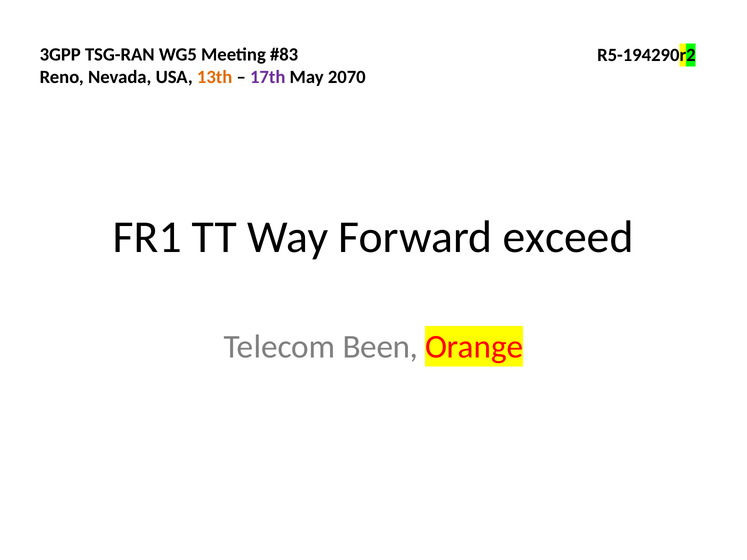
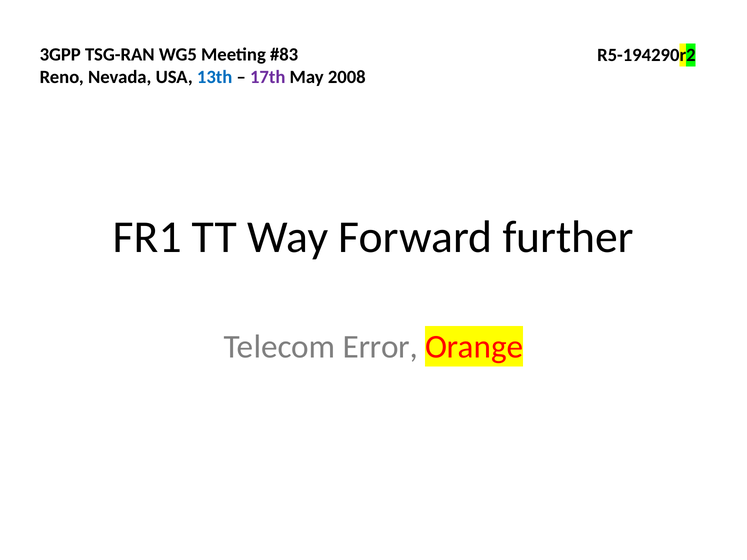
13th colour: orange -> blue
2070: 2070 -> 2008
exceed: exceed -> further
Been: Been -> Error
